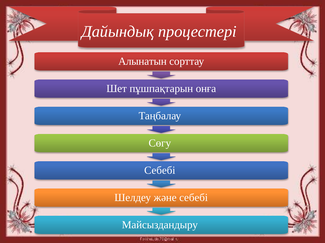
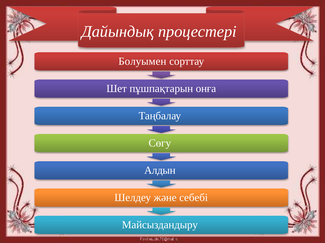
Алынатын: Алынатын -> Болуымен
Себебі at (160, 171): Себебі -> Алдын
